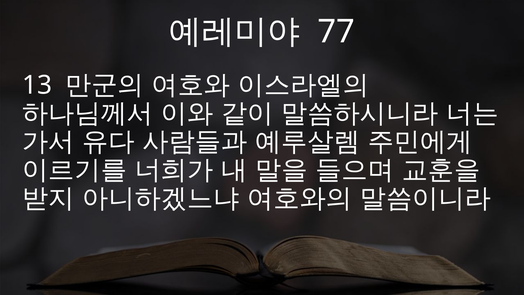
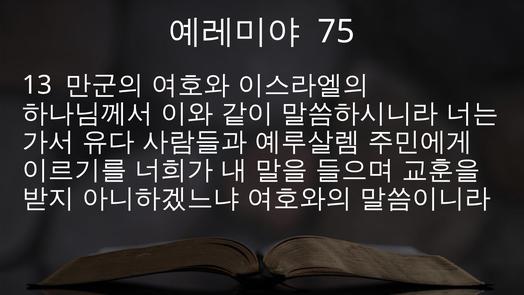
77: 77 -> 75
